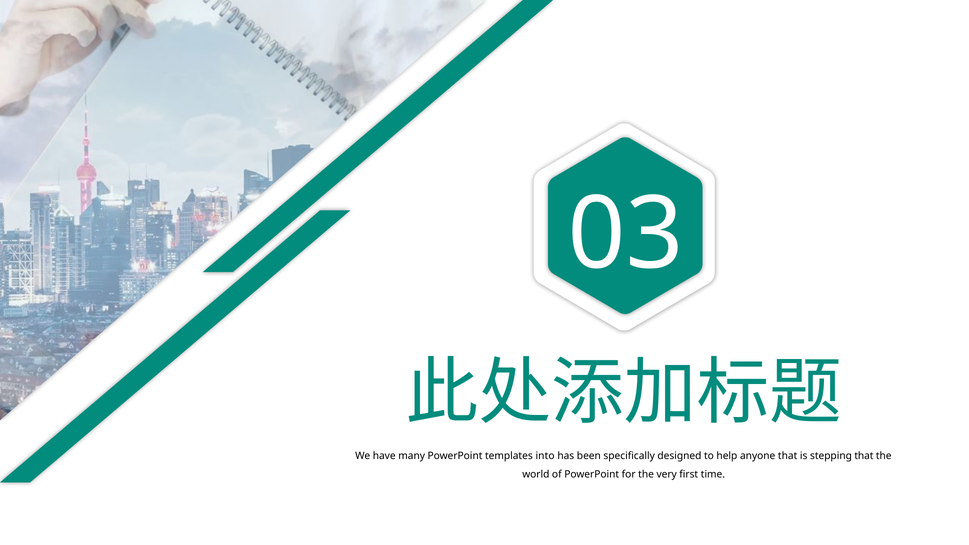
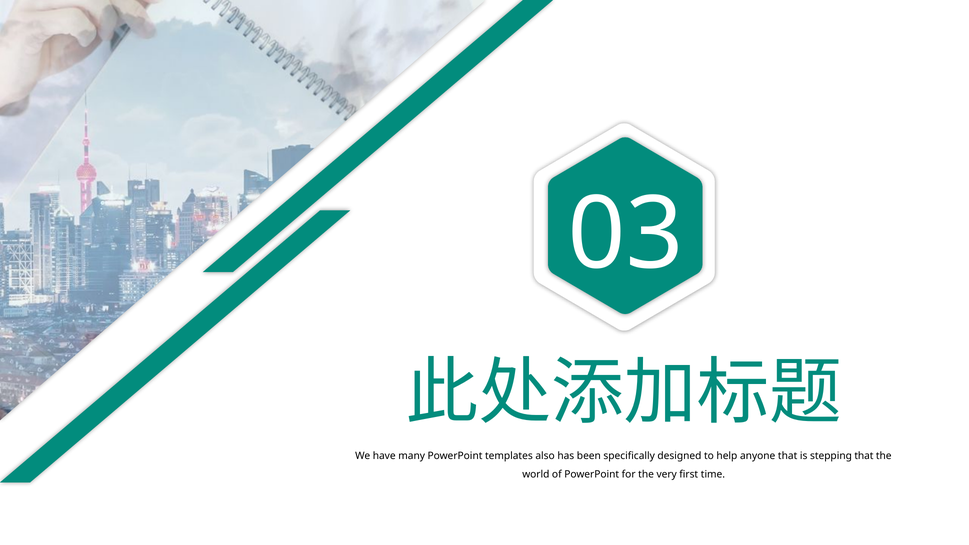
into: into -> also
